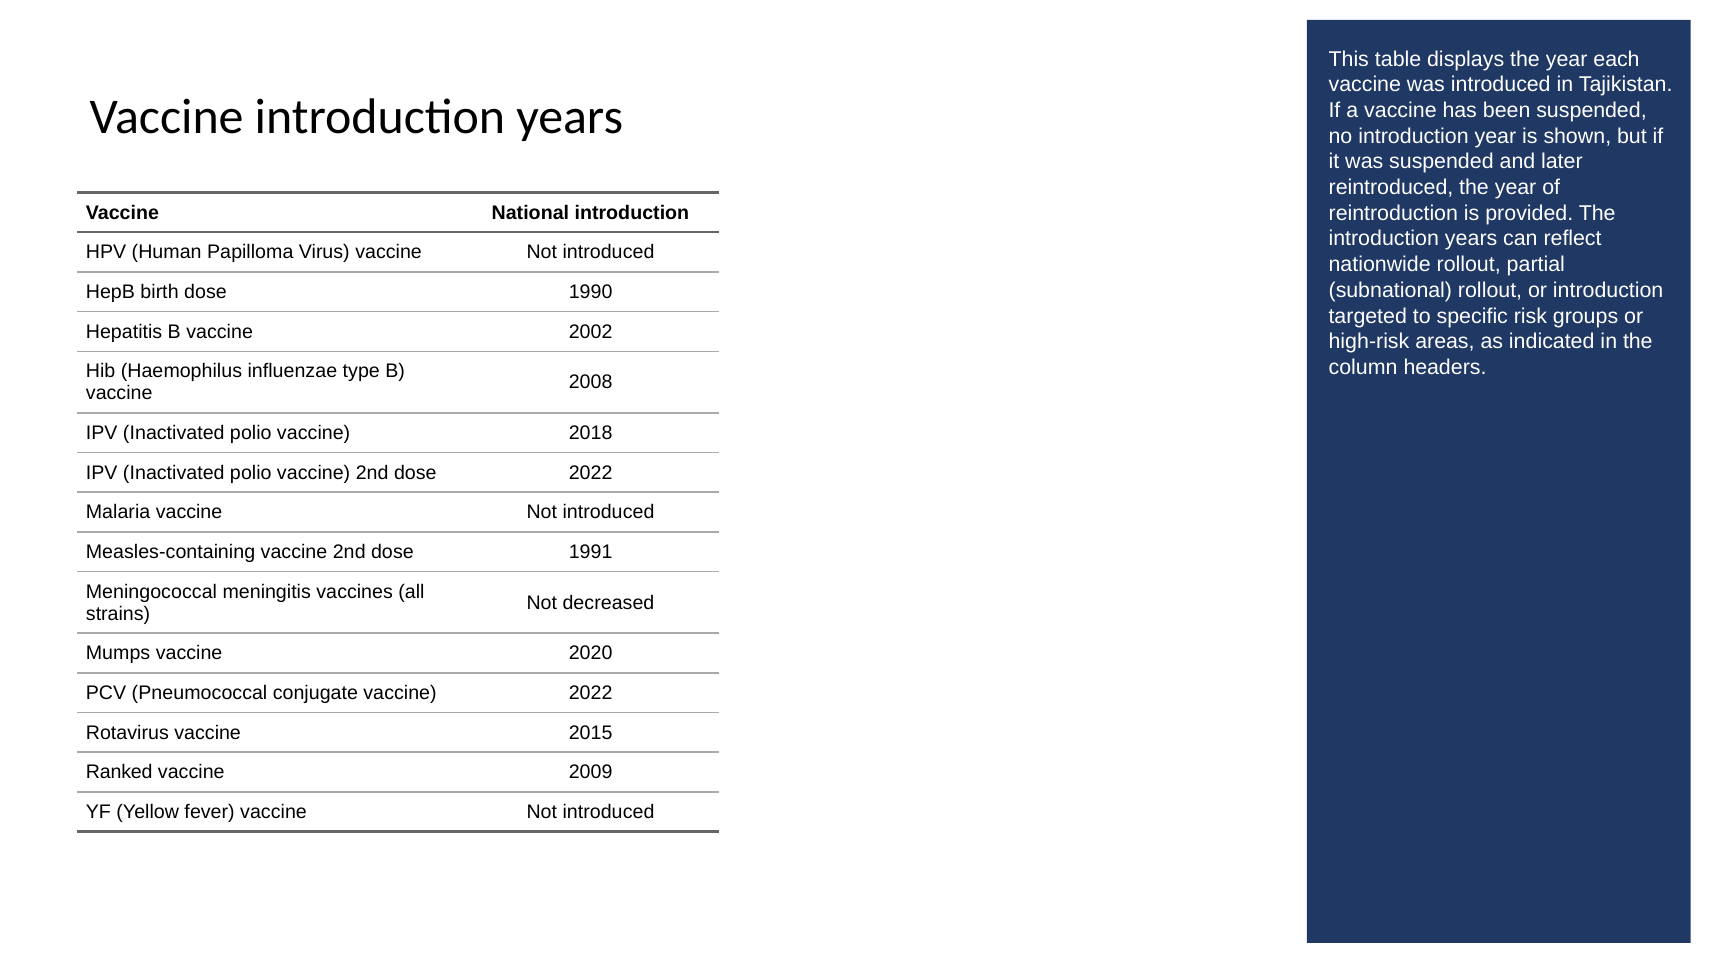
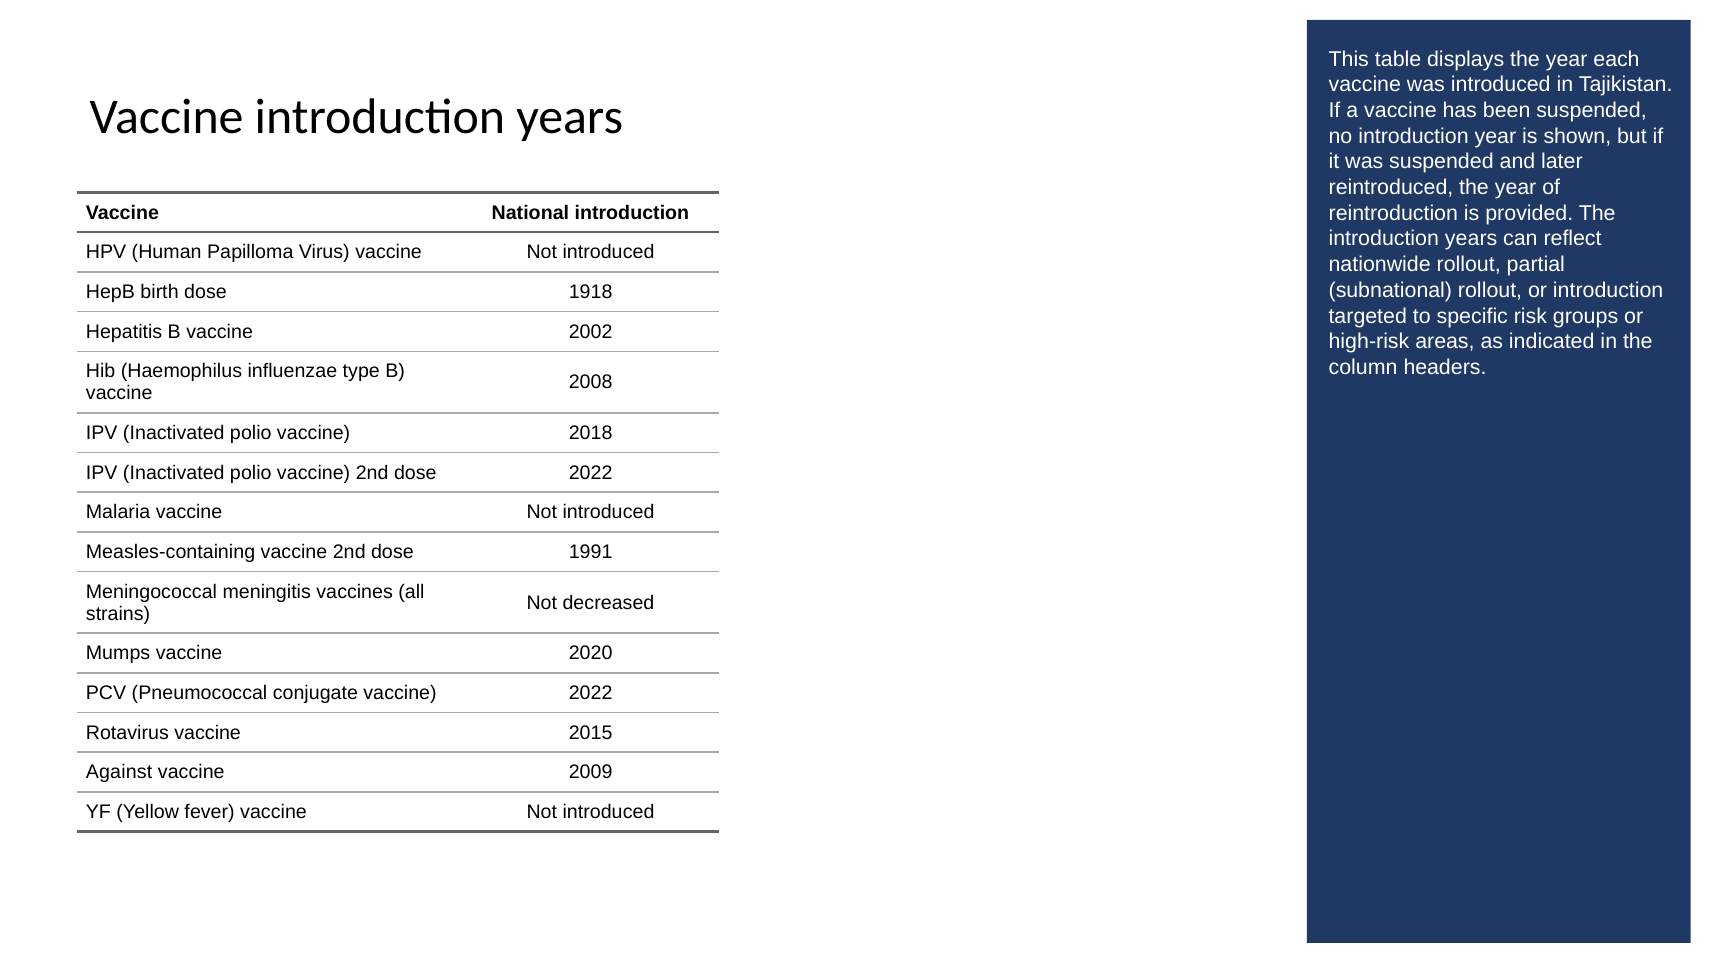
1990: 1990 -> 1918
Ranked: Ranked -> Against
